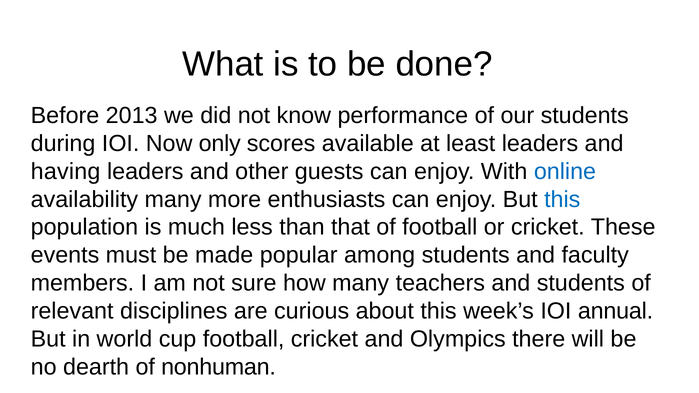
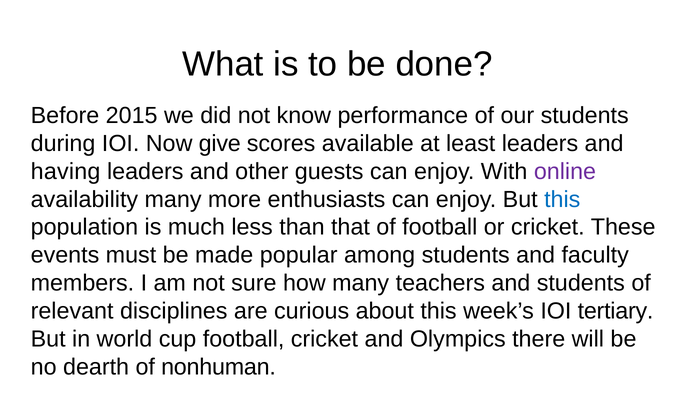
2013: 2013 -> 2015
only: only -> give
online colour: blue -> purple
annual: annual -> tertiary
